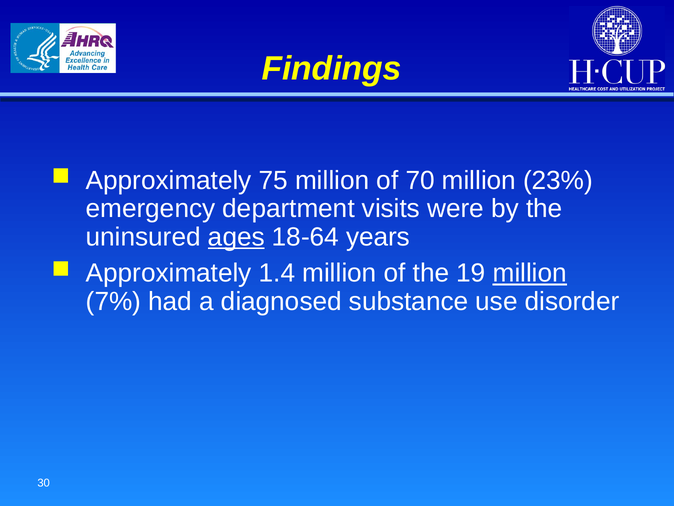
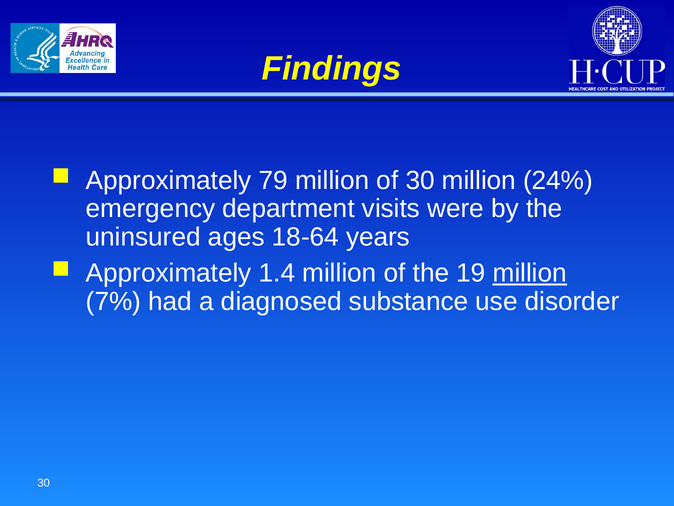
75: 75 -> 79
of 70: 70 -> 30
23%: 23% -> 24%
ages underline: present -> none
